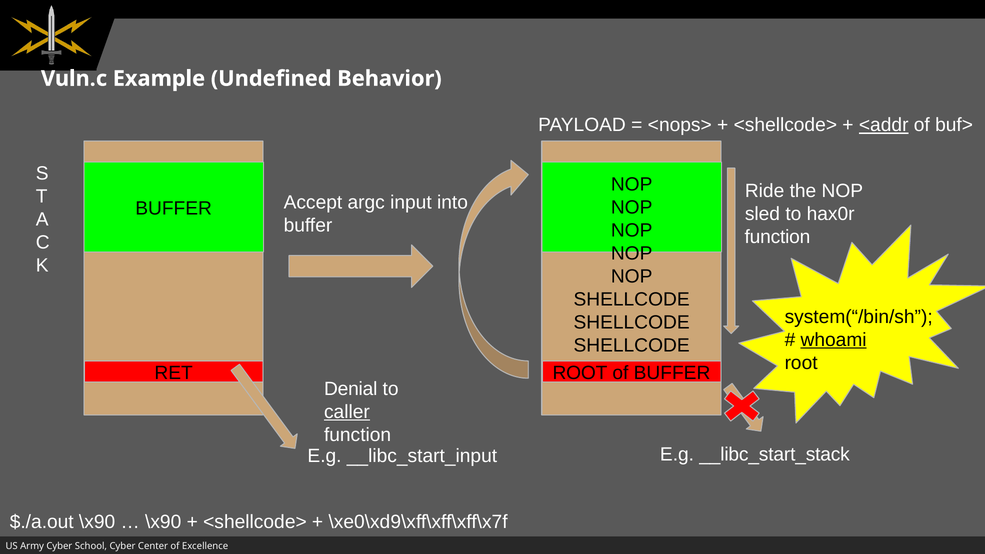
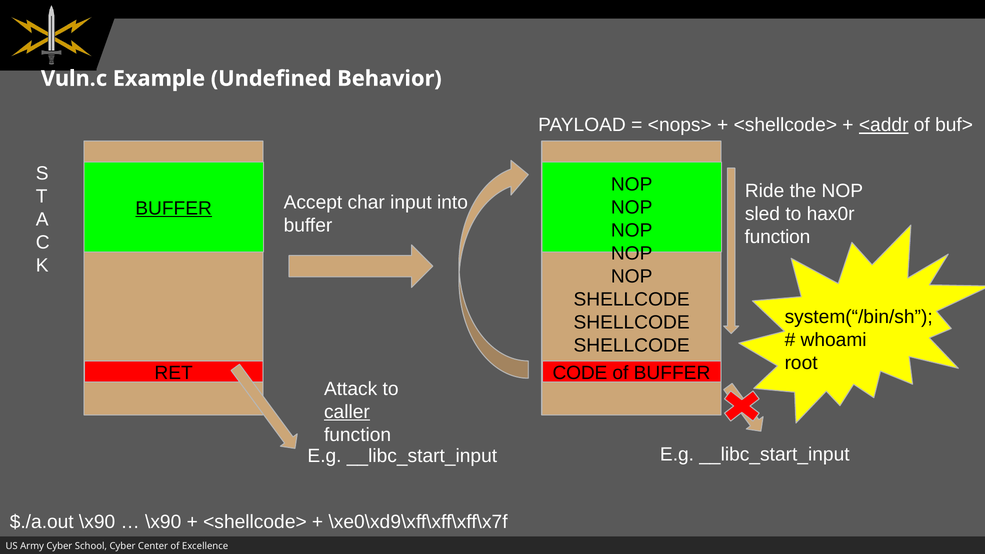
argc: argc -> char
BUFFER at (174, 208) underline: none -> present
whoami underline: present -> none
ROOT at (580, 373): ROOT -> CODE
Denial: Denial -> Attack
__libc_start_stack at (775, 454): __libc_start_stack -> __libc_start_input
